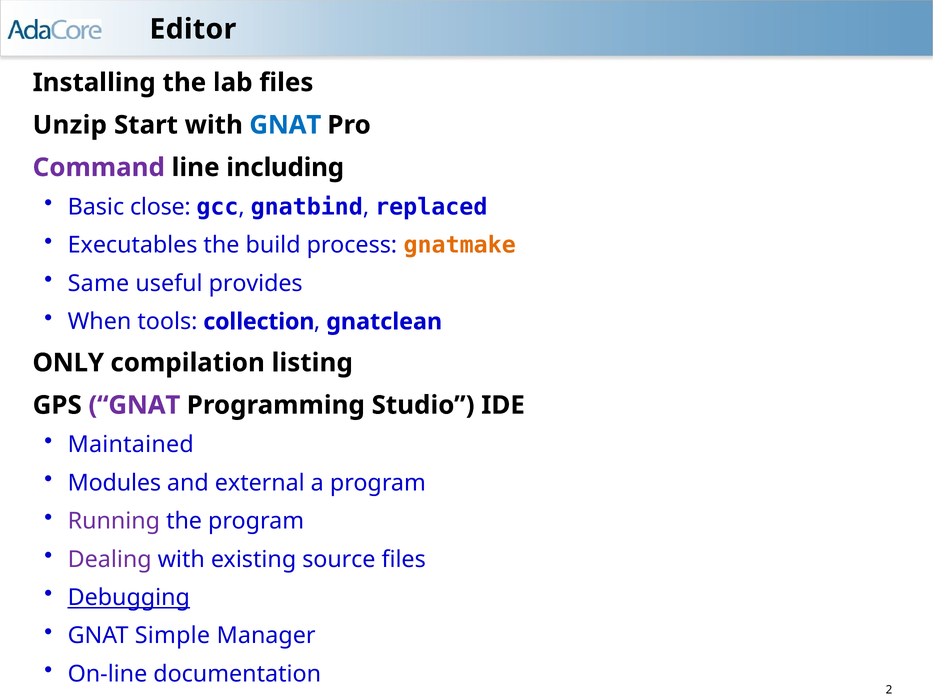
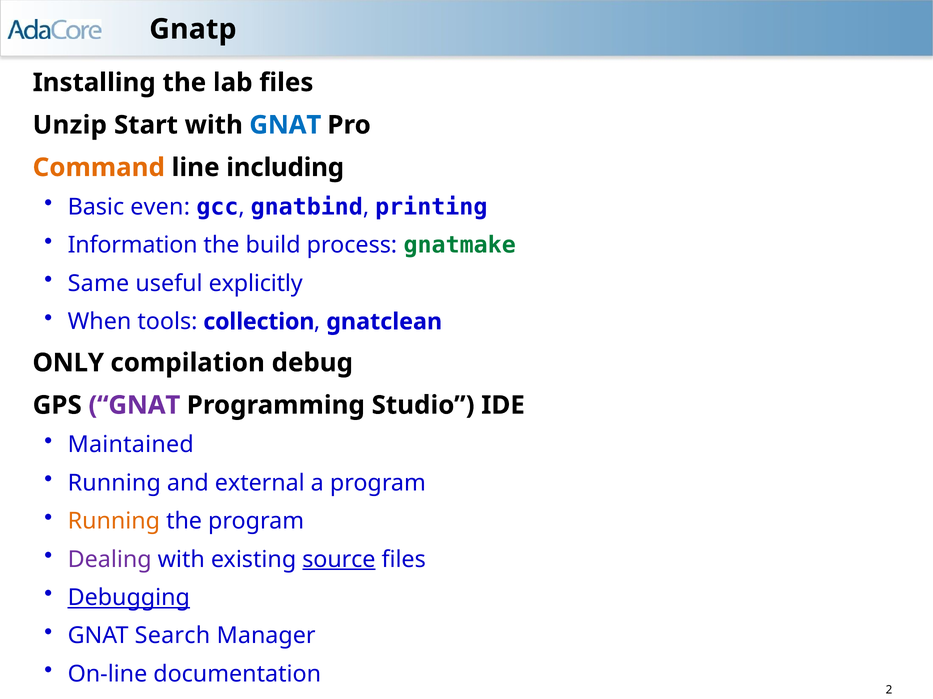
Editor: Editor -> Gnatp
Command colour: purple -> orange
close: close -> even
replaced: replaced -> printing
Executables: Executables -> Information
gnatmake colour: orange -> green
provides: provides -> explicitly
listing: listing -> debug
Modules at (114, 483): Modules -> Running
Running at (114, 522) colour: purple -> orange
source underline: none -> present
Simple: Simple -> Search
